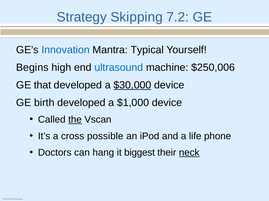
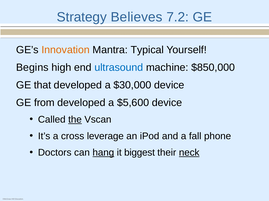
Skipping: Skipping -> Believes
Innovation colour: blue -> orange
$250,006: $250,006 -> $850,000
$30,000 underline: present -> none
birth: birth -> from
$1,000: $1,000 -> $5,600
possible: possible -> leverage
life: life -> fall
hang underline: none -> present
